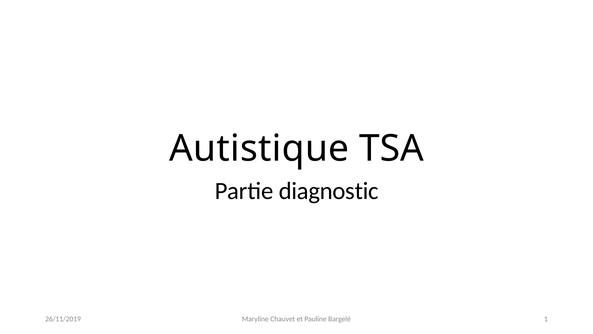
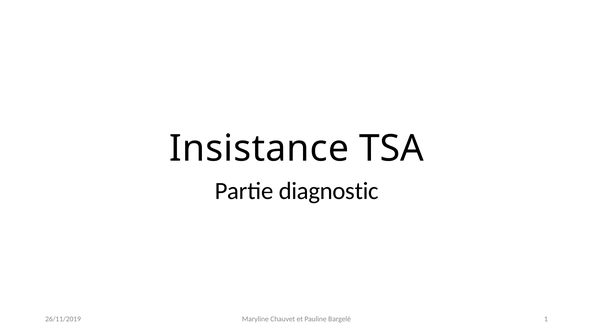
Autistique: Autistique -> Insistance
